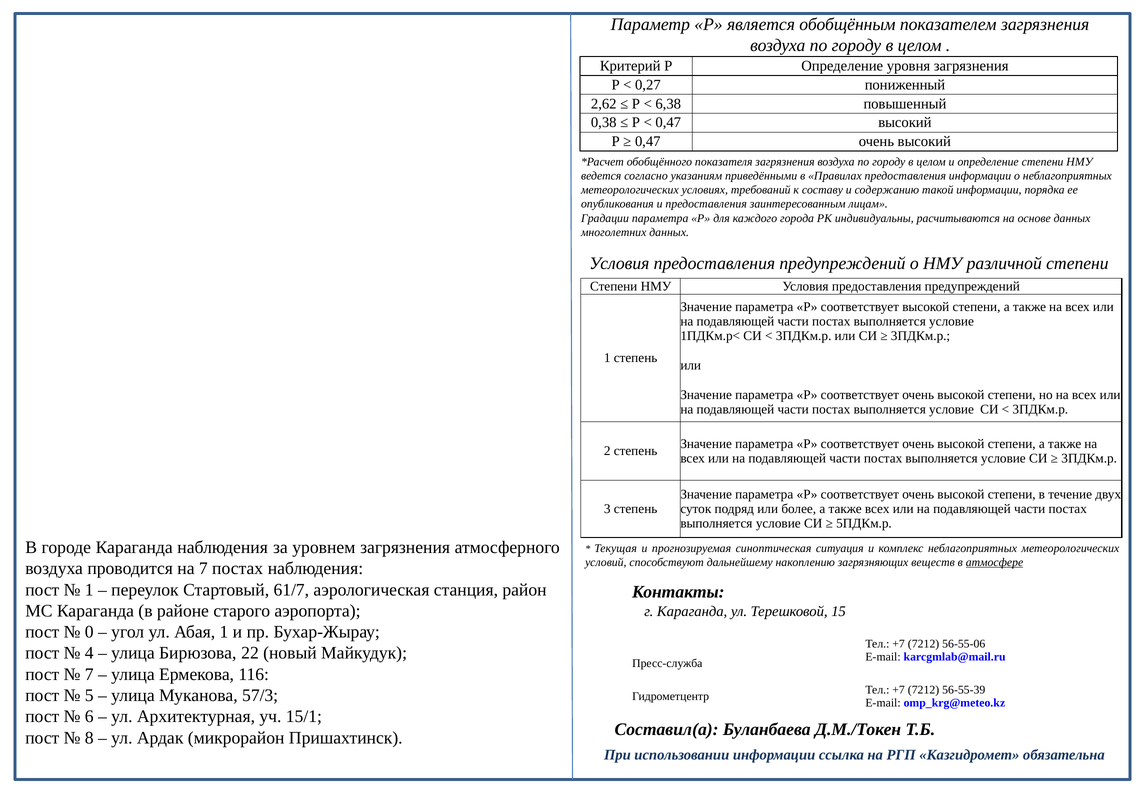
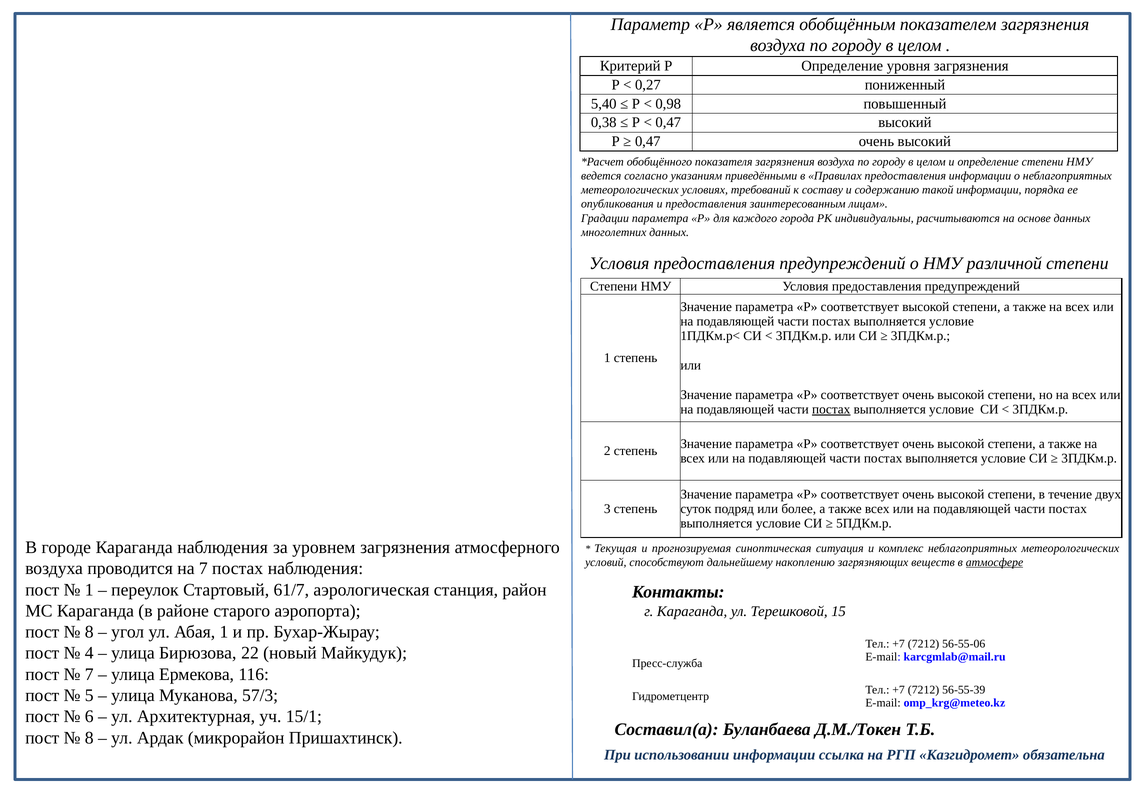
2,62: 2,62 -> 5,40
6,38: 6,38 -> 0,98
постах at (831, 409) underline: none -> present
0 at (89, 632): 0 -> 8
